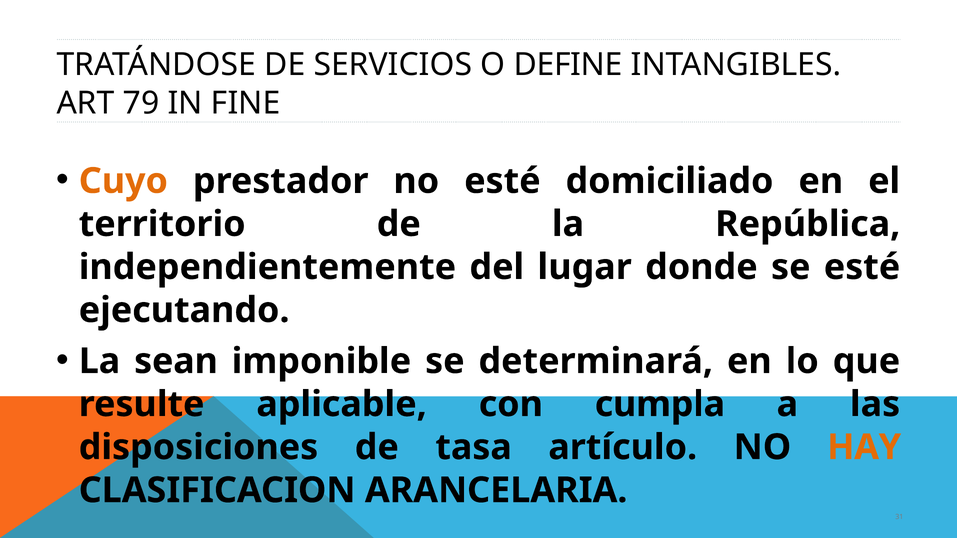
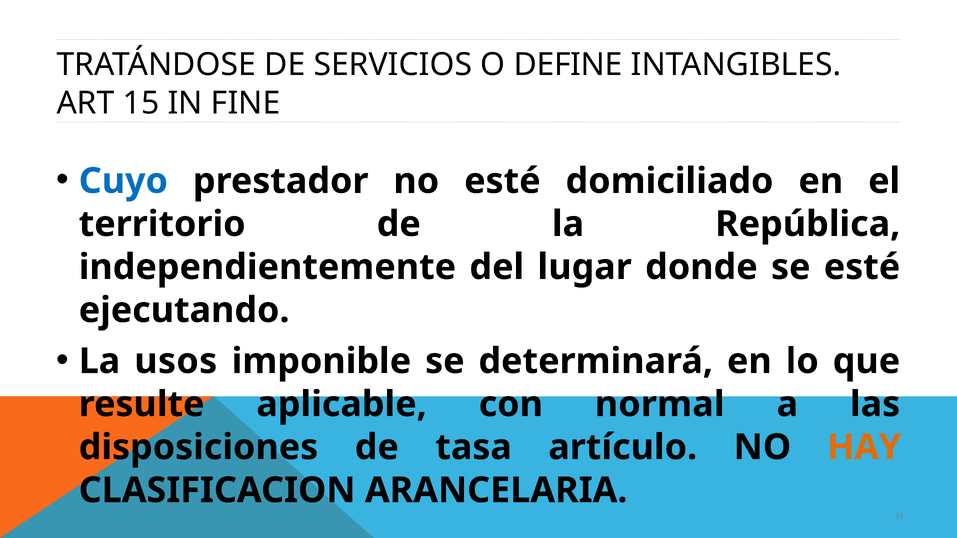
79: 79 -> 15
Cuyo colour: orange -> blue
sean: sean -> usos
cumpla: cumpla -> normal
